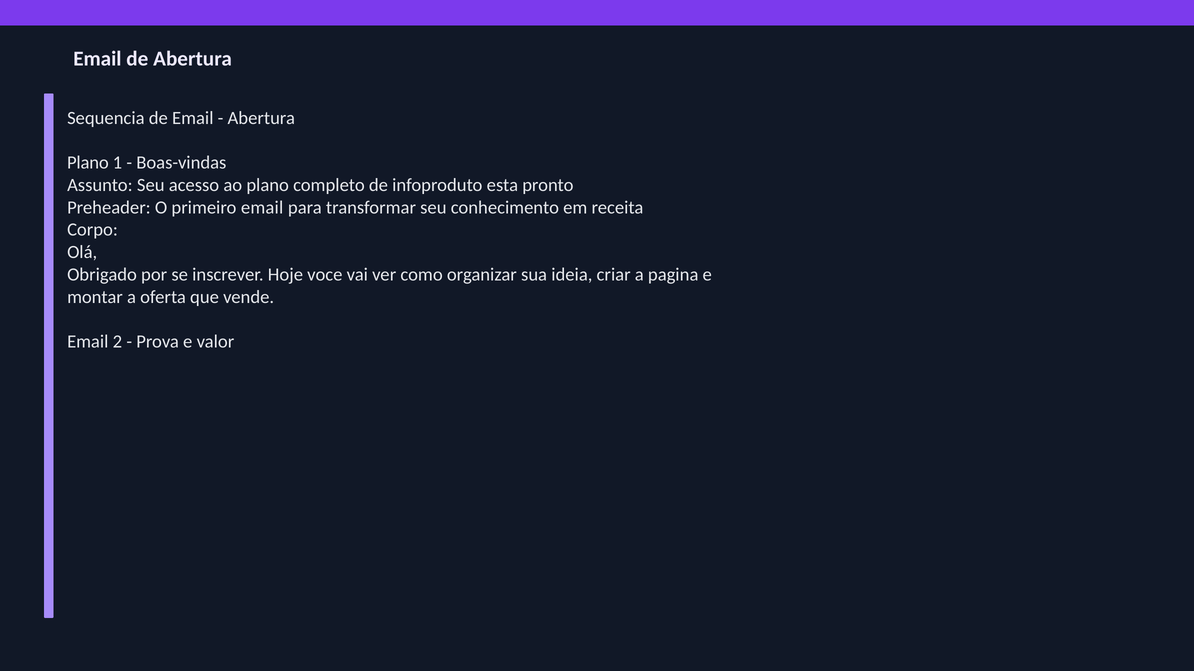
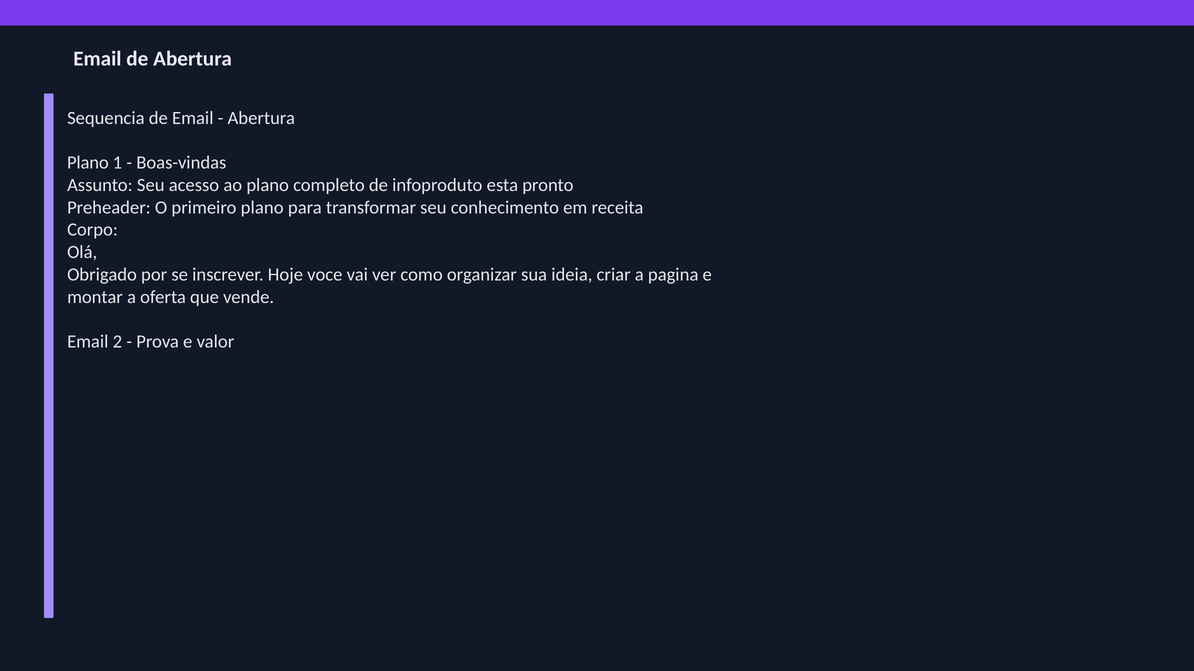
primeiro email: email -> plano
